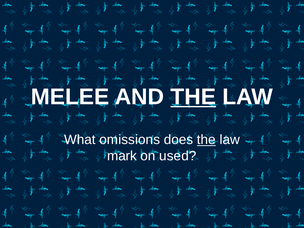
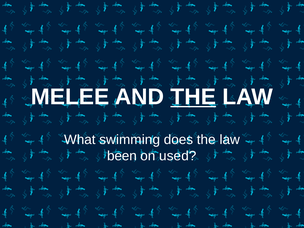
omissions: omissions -> swimming
the at (206, 140) underline: present -> none
mark: mark -> been
